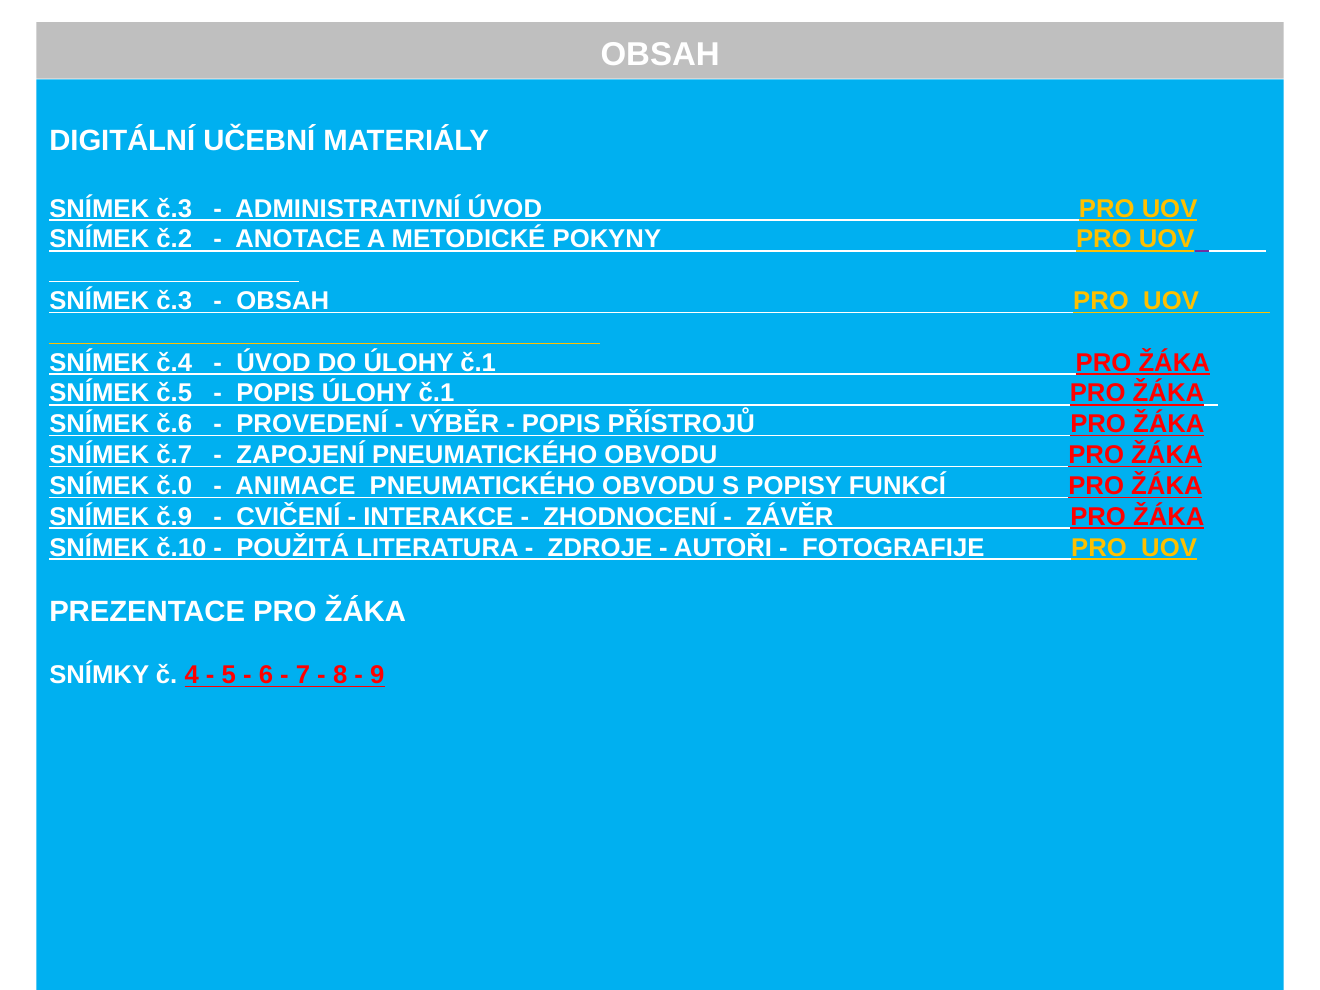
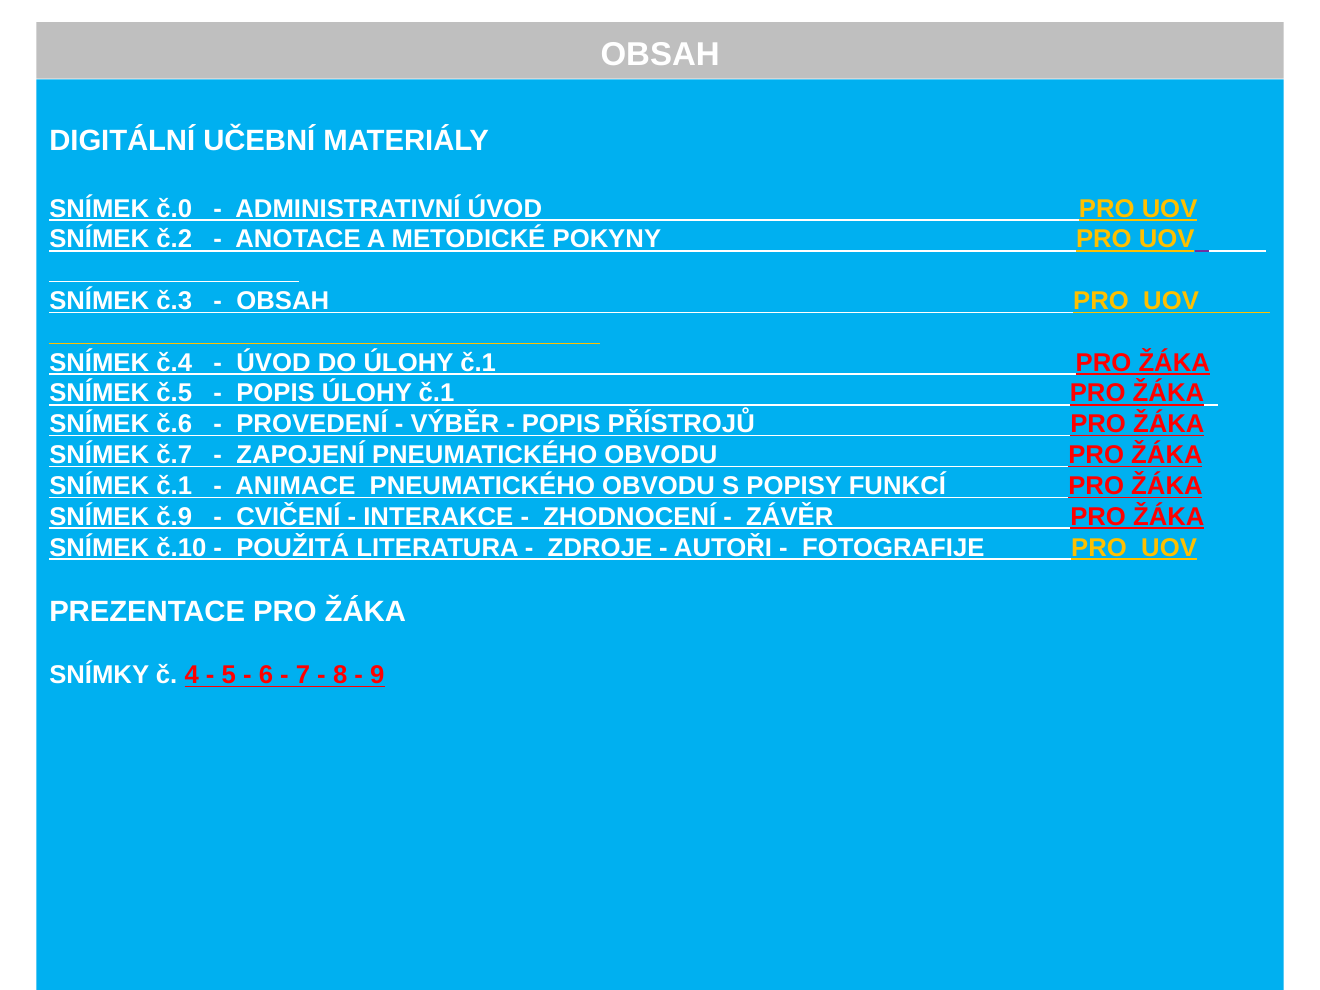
č.3 at (174, 209): č.3 -> č.0
SNÍMEK č.0: č.0 -> č.1
